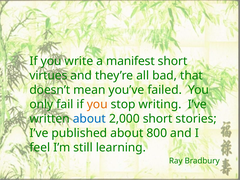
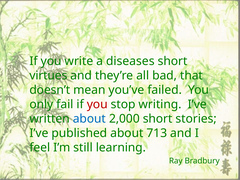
manifest: manifest -> diseases
you at (97, 104) colour: orange -> red
800: 800 -> 713
